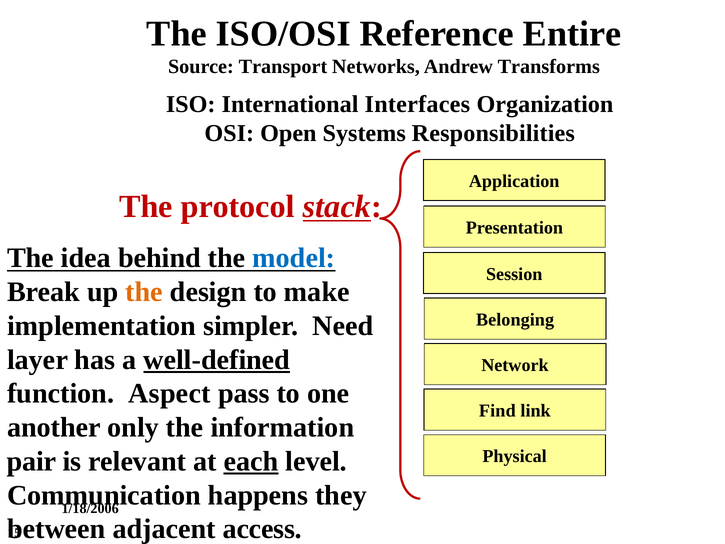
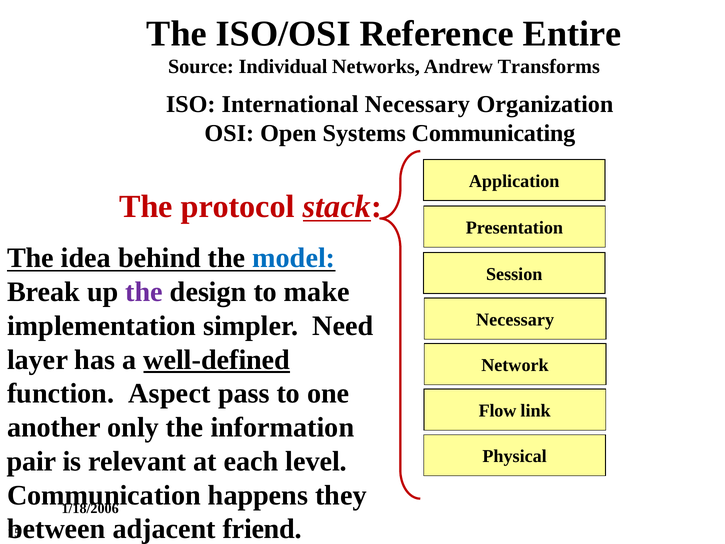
Transport: Transport -> Individual
International Interfaces: Interfaces -> Necessary
Responsibilities: Responsibilities -> Communicating
the at (144, 292) colour: orange -> purple
Belonging at (515, 320): Belonging -> Necessary
Find: Find -> Flow
each underline: present -> none
access: access -> friend
